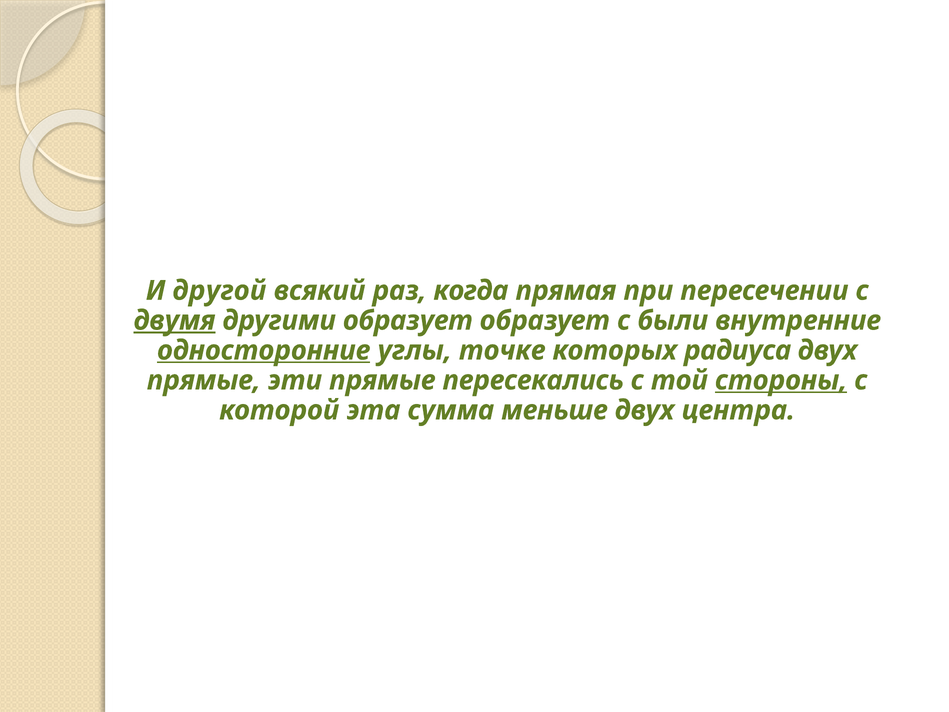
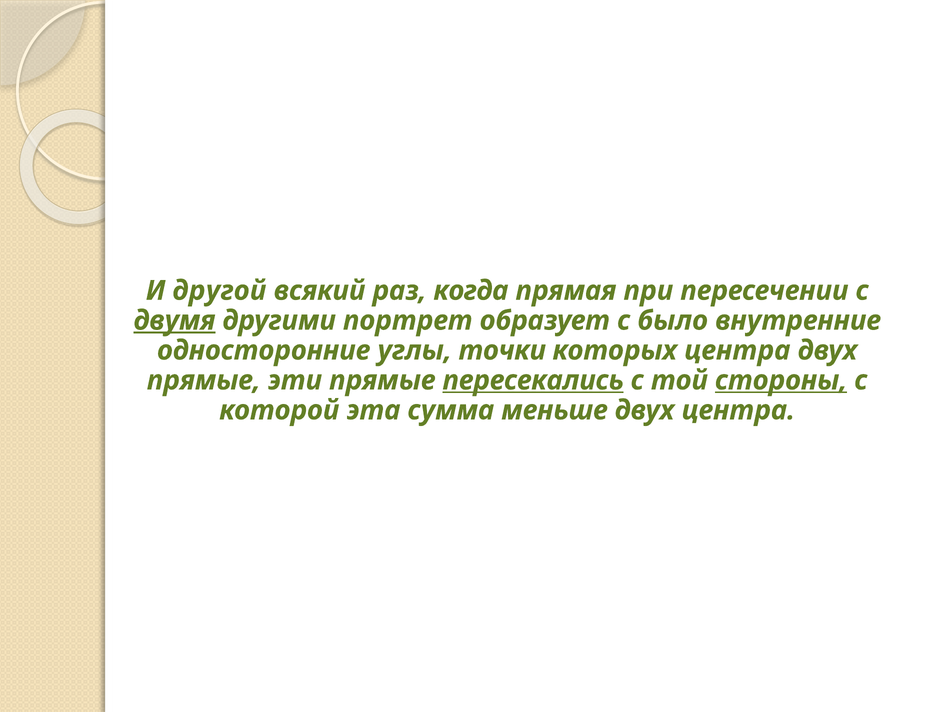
другими образует: образует -> портрет
были: были -> было
односторонние underline: present -> none
точке: точке -> точки
которых радиуса: радиуса -> центра
пересекались underline: none -> present
